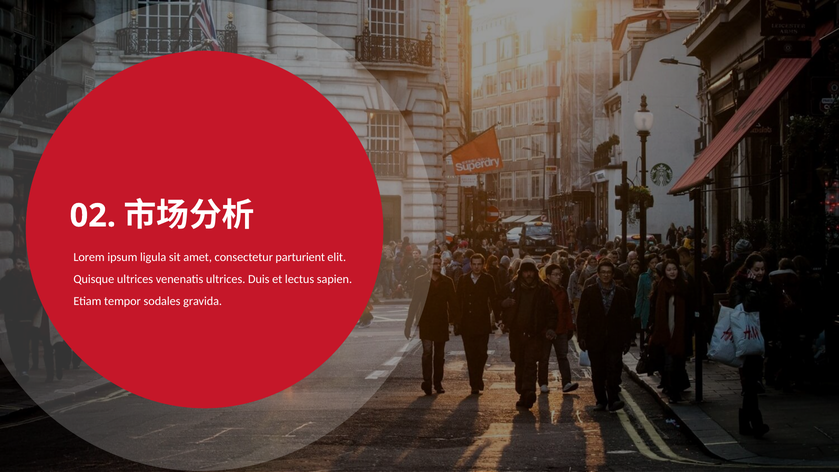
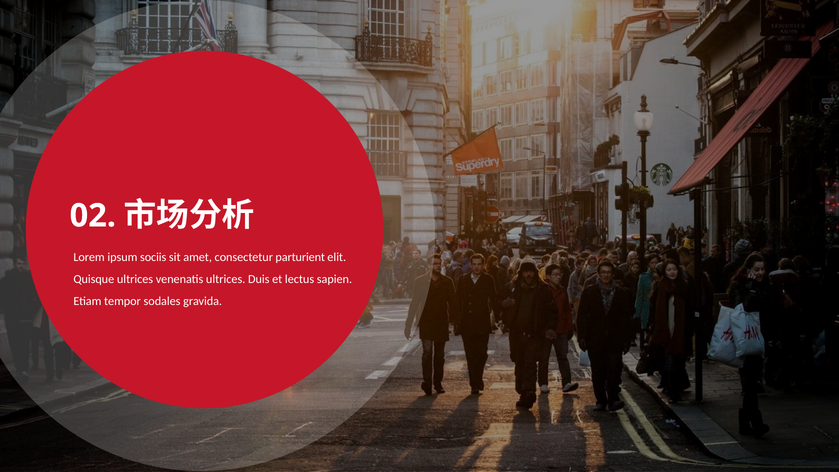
ligula: ligula -> sociis
